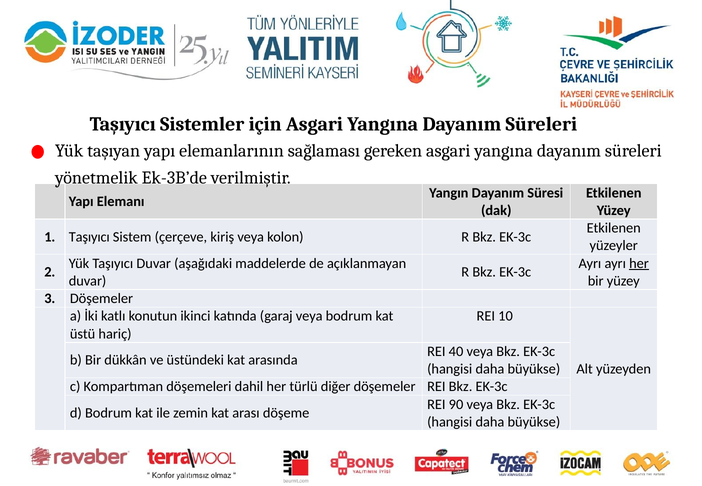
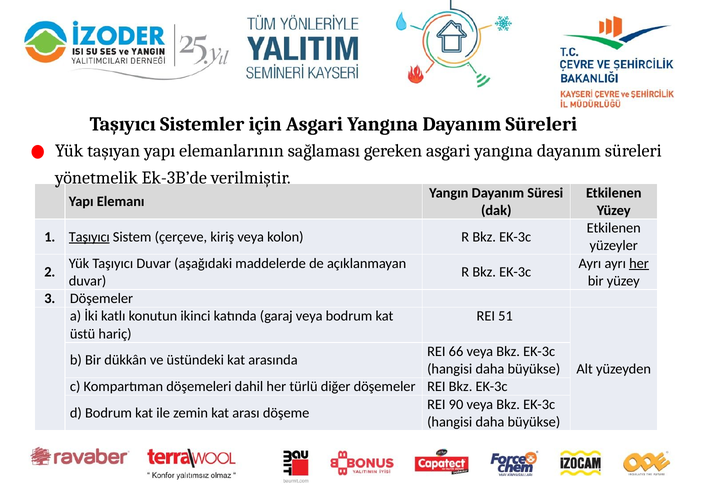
Taşıyıcı at (89, 237) underline: none -> present
10: 10 -> 51
40: 40 -> 66
